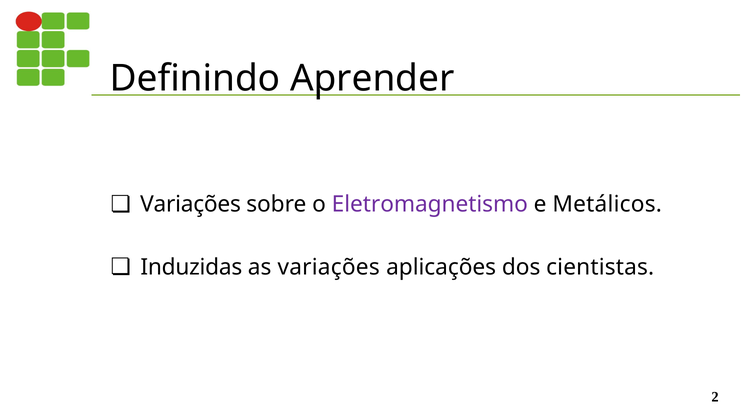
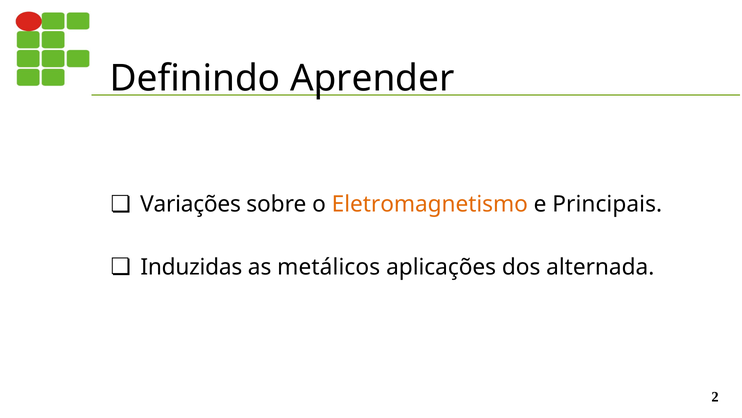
Eletromagnetismo colour: purple -> orange
Metálicos: Metálicos -> Principais
as variações: variações -> metálicos
cientistas: cientistas -> alternada
